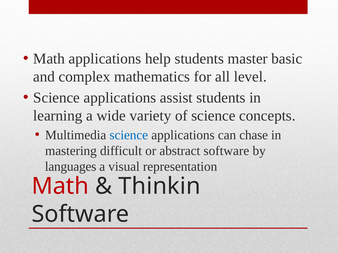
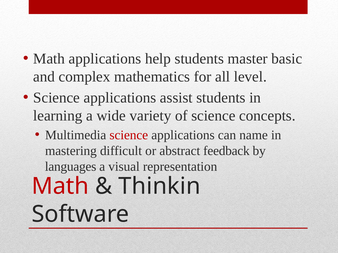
science at (129, 135) colour: blue -> red
chase: chase -> name
abstract software: software -> feedback
